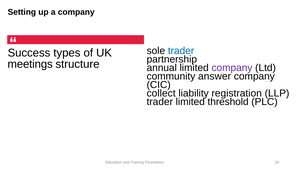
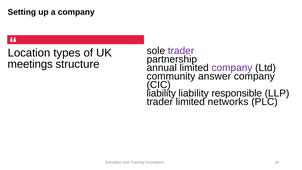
trader at (181, 51) colour: blue -> purple
Success: Success -> Location
collect at (161, 93): collect -> liability
registration: registration -> responsible
threshold: threshold -> networks
